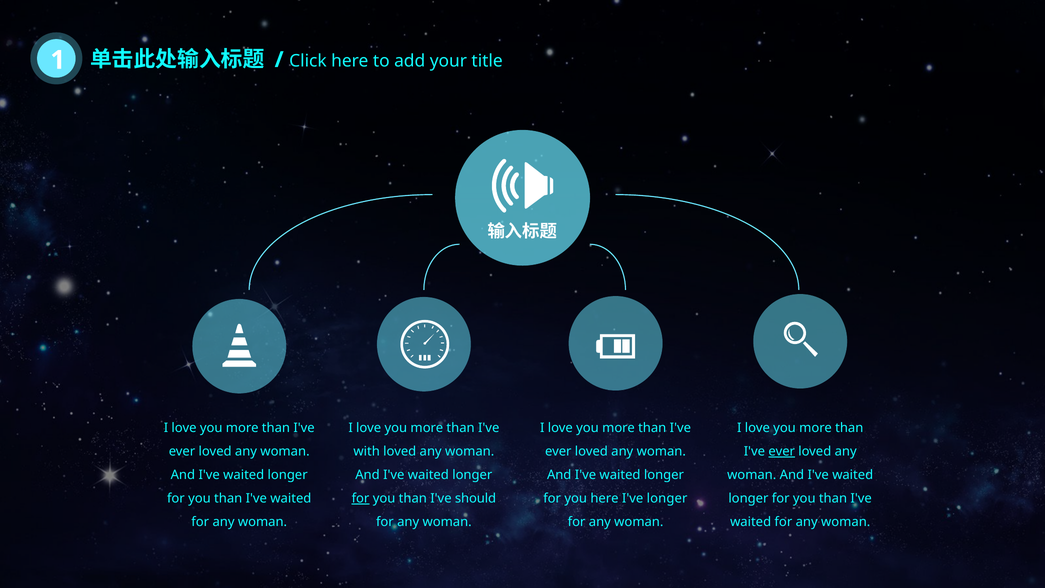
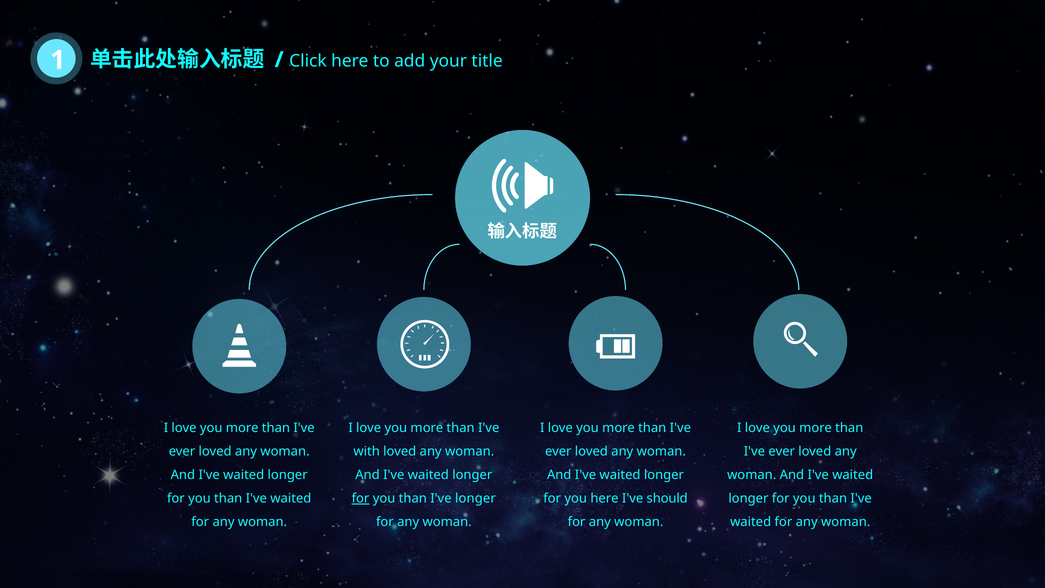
ever at (782, 451) underline: present -> none
I've should: should -> longer
I've longer: longer -> should
